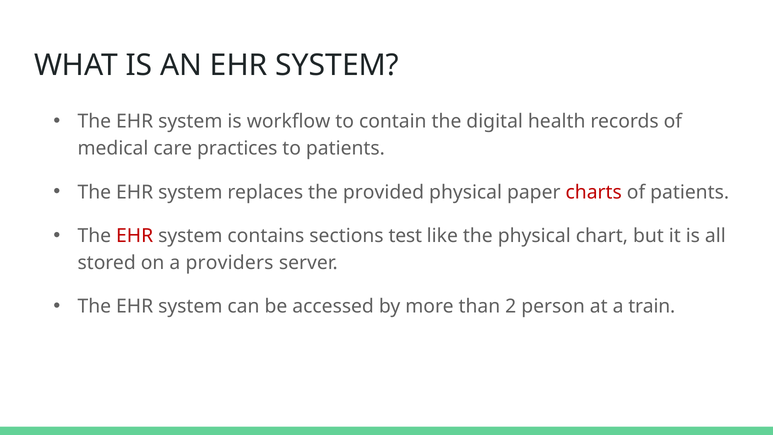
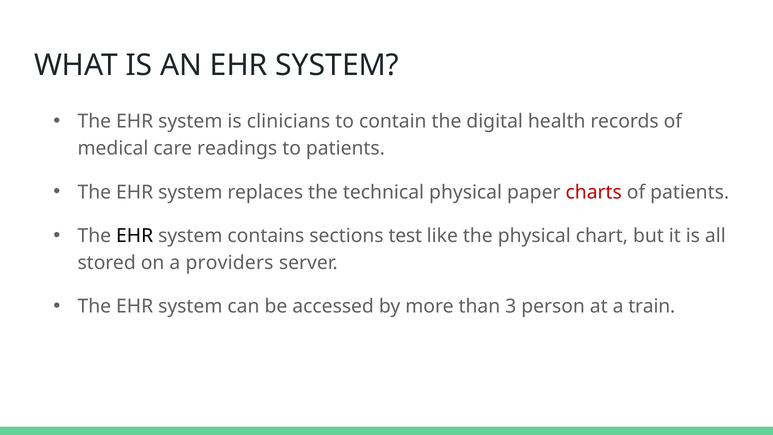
workflow: workflow -> clinicians
practices: practices -> readings
provided: provided -> technical
EHR at (135, 236) colour: red -> black
2: 2 -> 3
